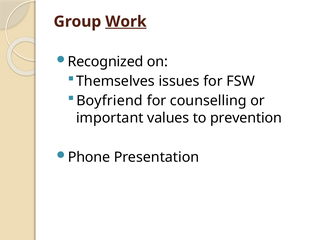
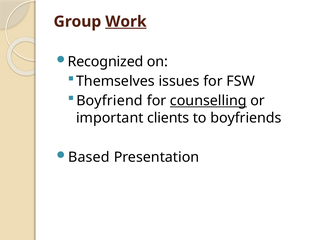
counselling underline: none -> present
values: values -> clients
prevention: prevention -> boyfriends
Phone: Phone -> Based
